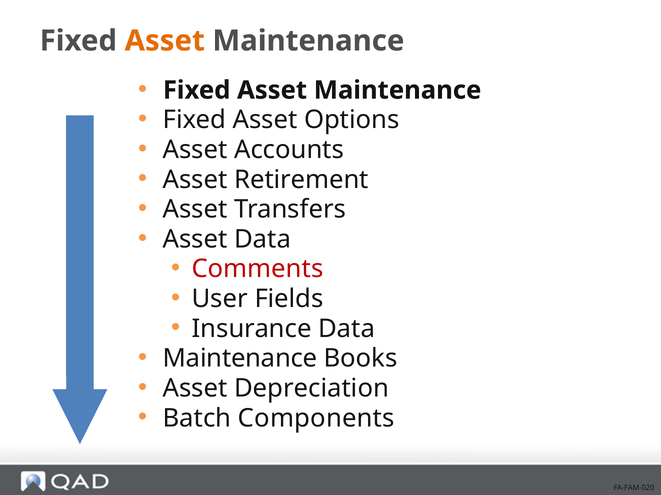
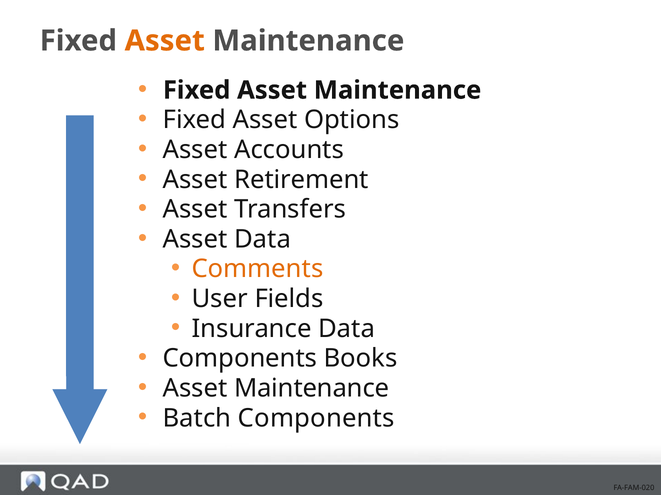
Comments colour: red -> orange
Maintenance at (240, 359): Maintenance -> Components
Depreciation at (312, 389): Depreciation -> Maintenance
